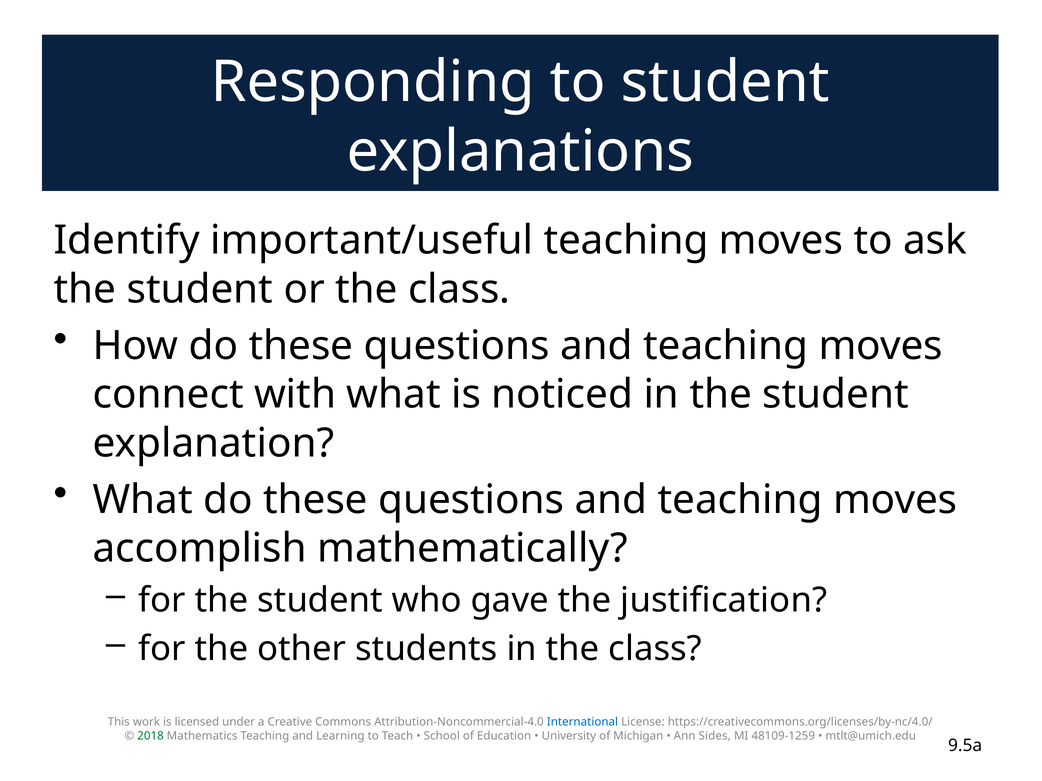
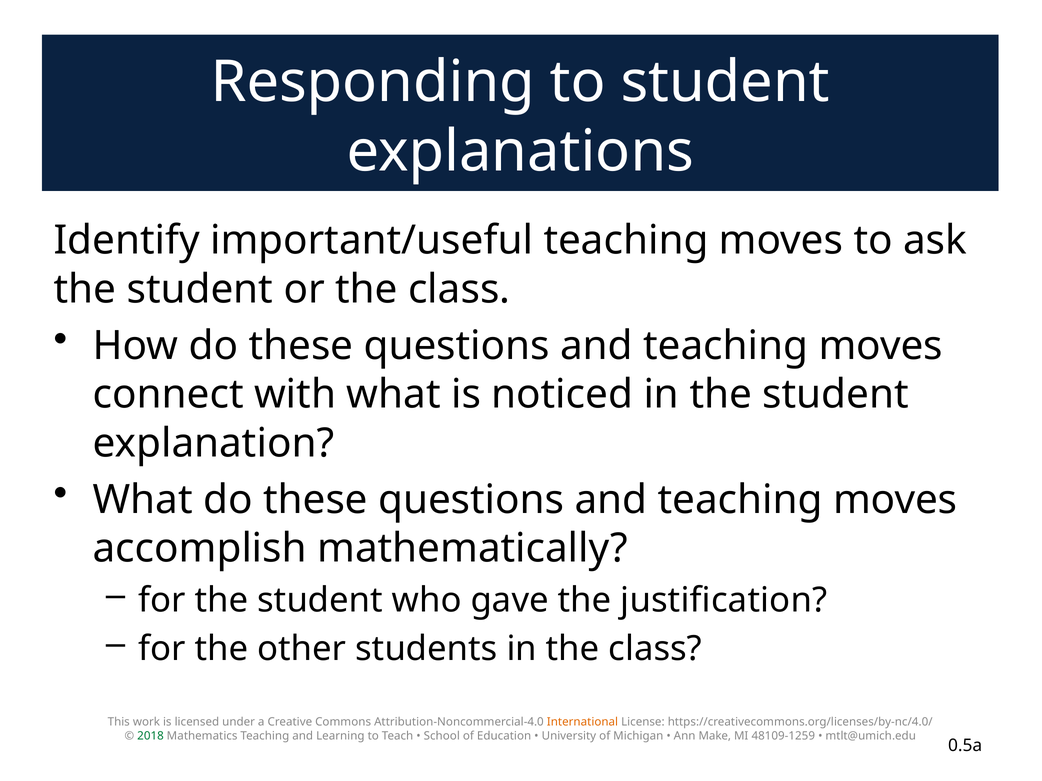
International colour: blue -> orange
Sides: Sides -> Make
9.5a: 9.5a -> 0.5a
